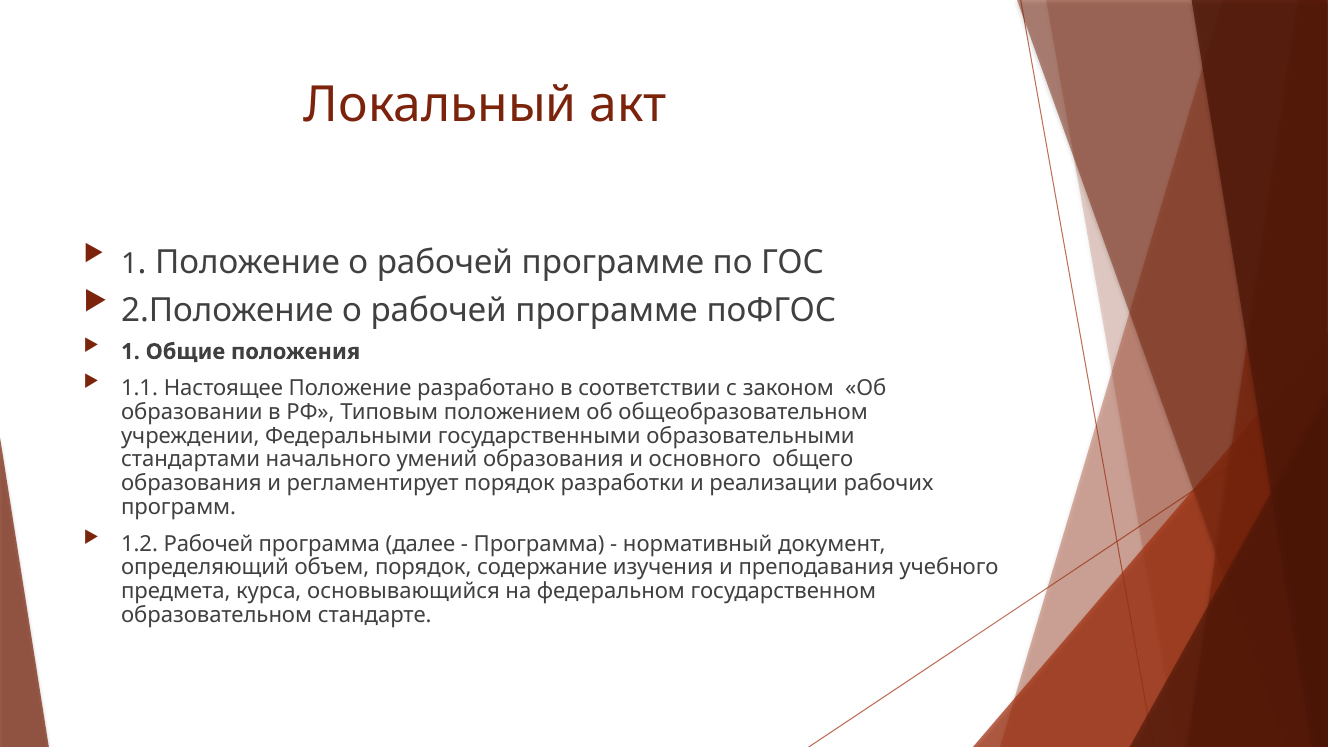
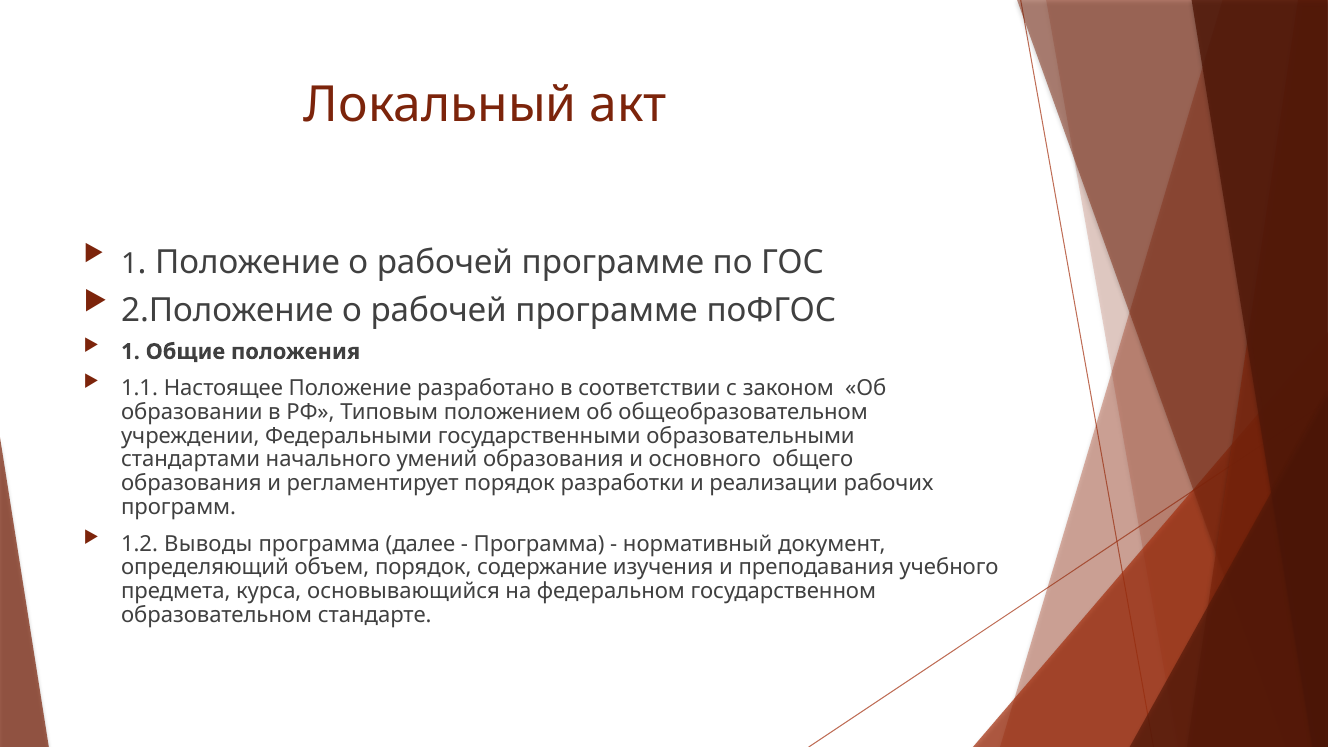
1.2 Рабочей: Рабочей -> Выводы
